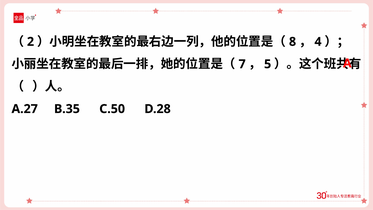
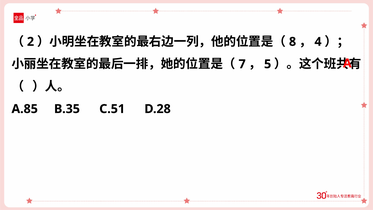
A.27: A.27 -> A.85
C.50: C.50 -> C.51
